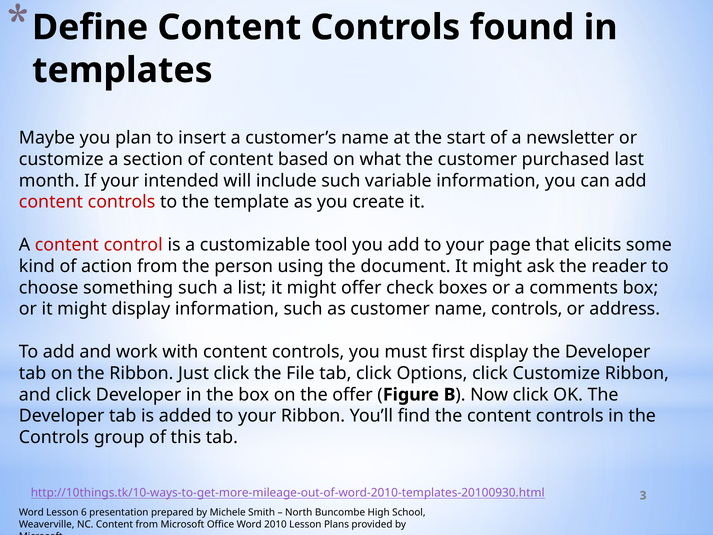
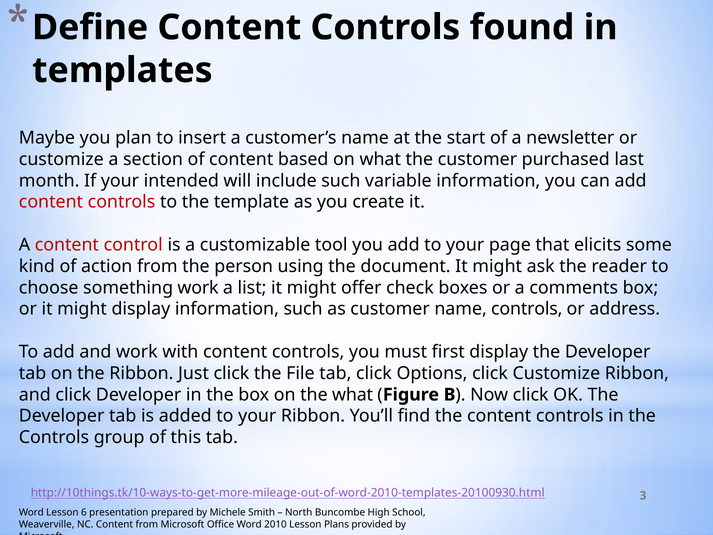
something such: such -> work
the offer: offer -> what
